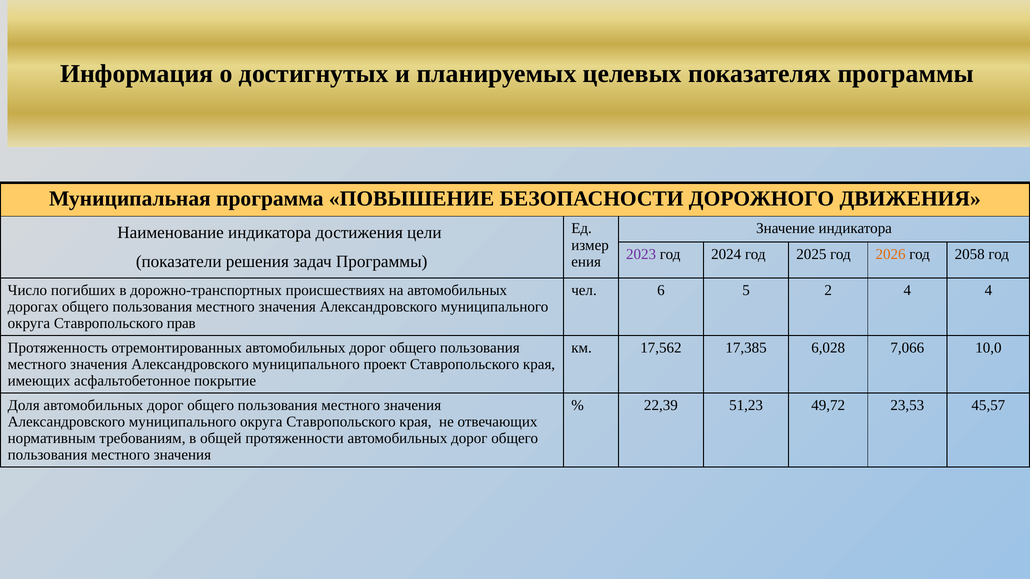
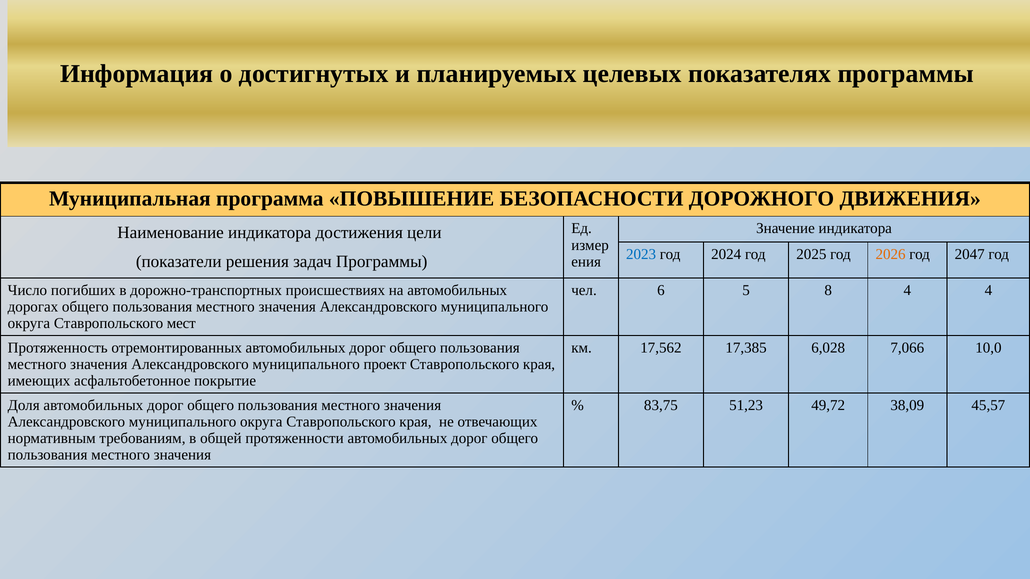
2023 colour: purple -> blue
2058: 2058 -> 2047
2: 2 -> 8
прав: прав -> мест
22,39: 22,39 -> 83,75
23,53: 23,53 -> 38,09
